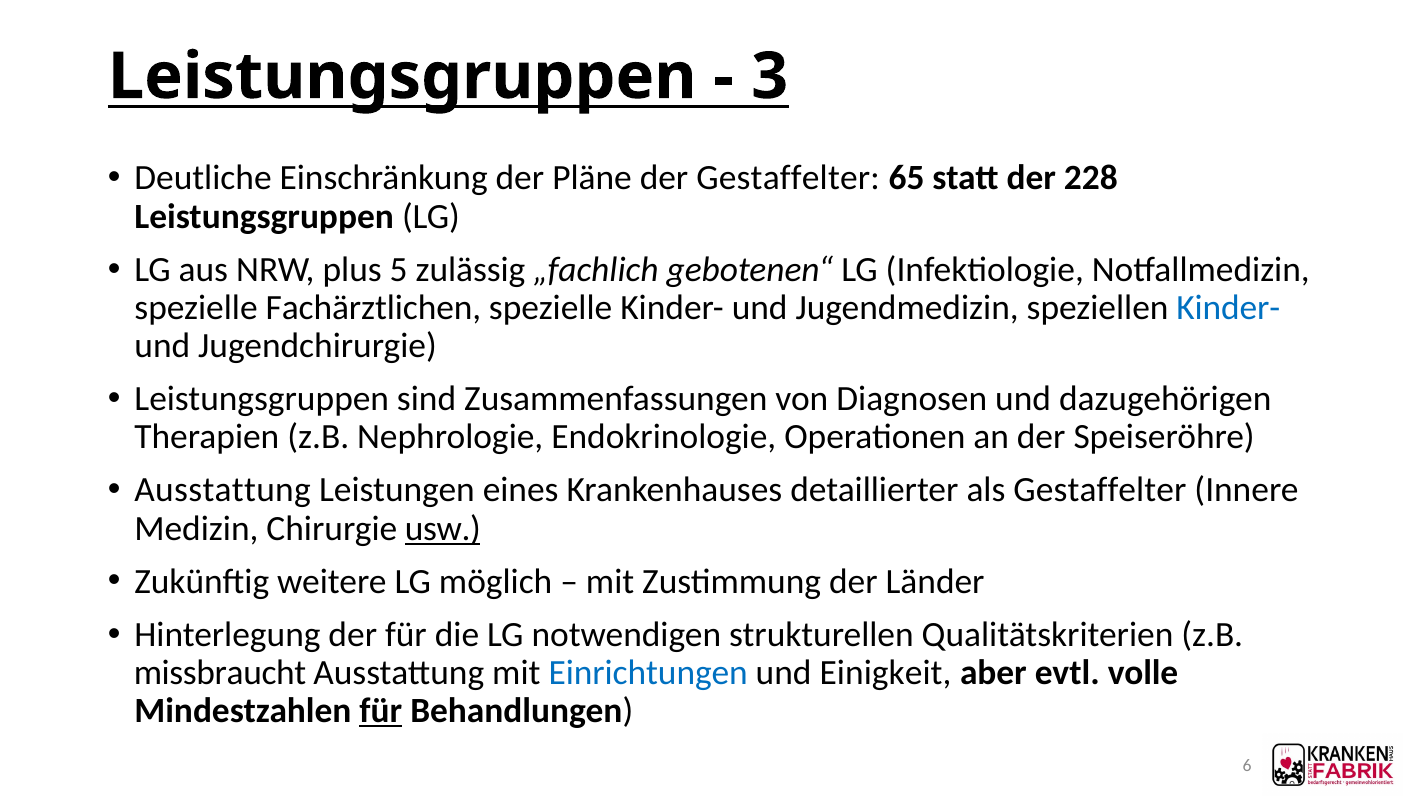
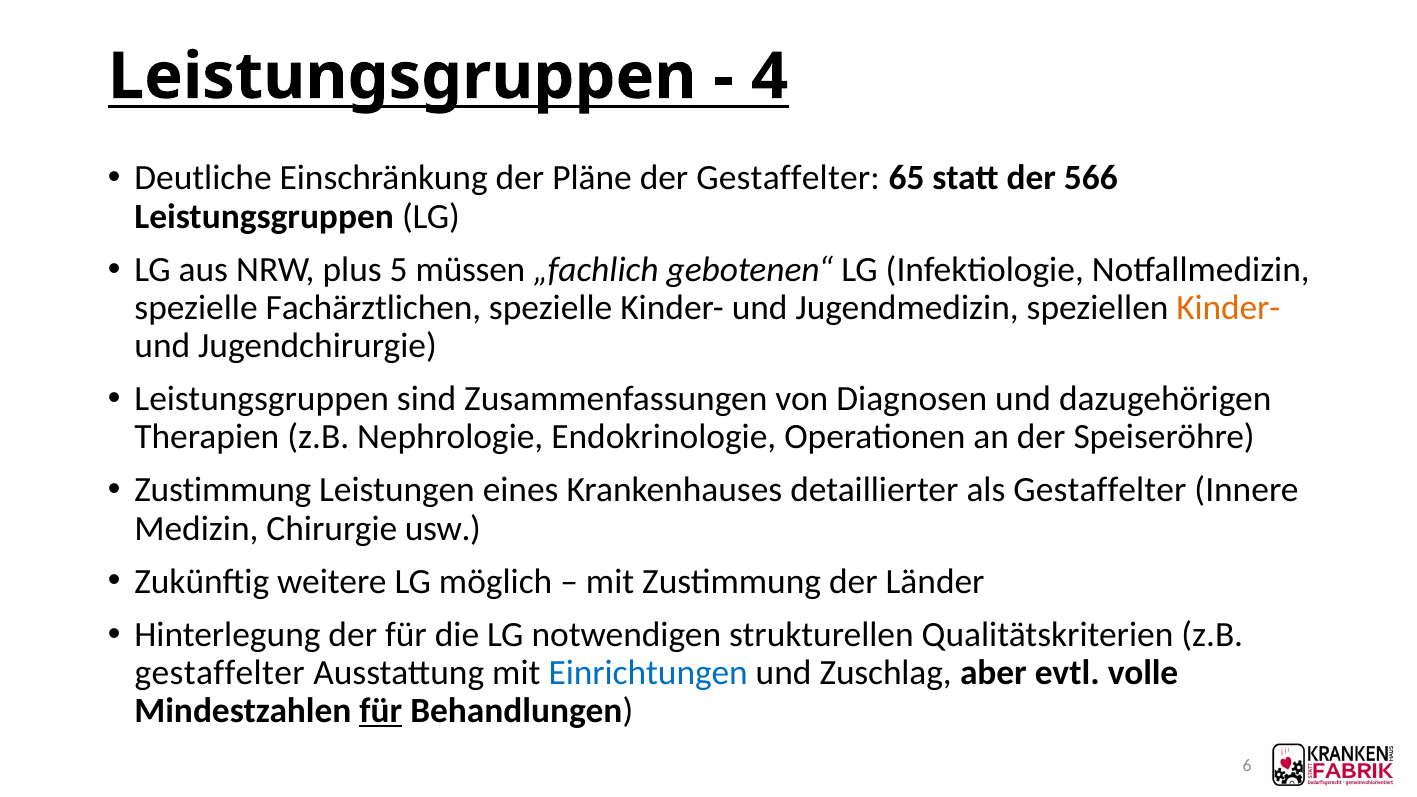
3: 3 -> 4
228: 228 -> 566
zulässig: zulässig -> müssen
Kinder- at (1228, 308) colour: blue -> orange
Ausstattung at (223, 490): Ausstattung -> Zustimmung
usw underline: present -> none
missbraucht at (220, 673): missbraucht -> gestaffelter
Einigkeit: Einigkeit -> Zuschlag
